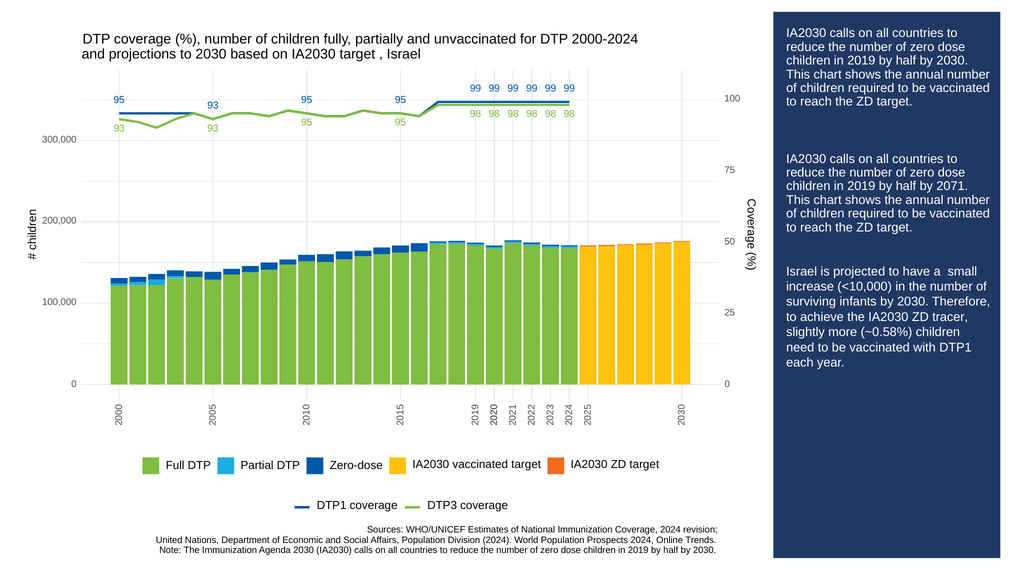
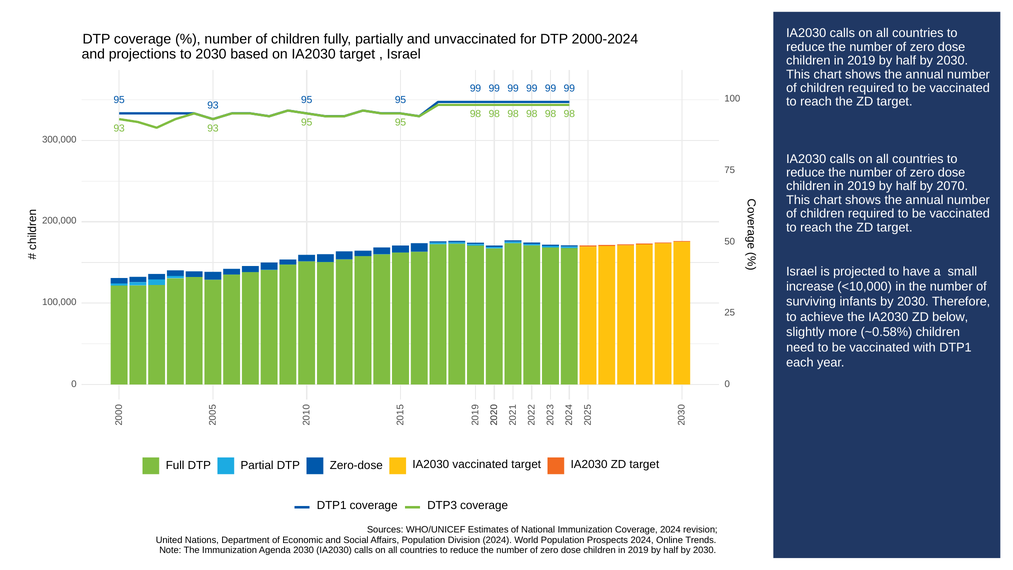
2071: 2071 -> 2070
tracer: tracer -> below
